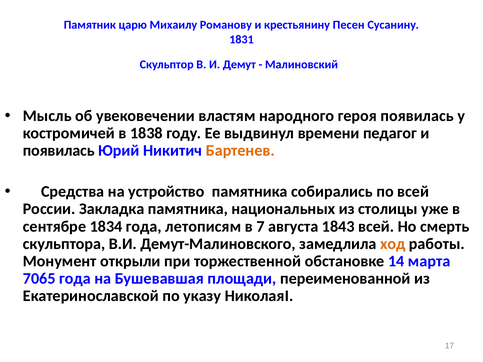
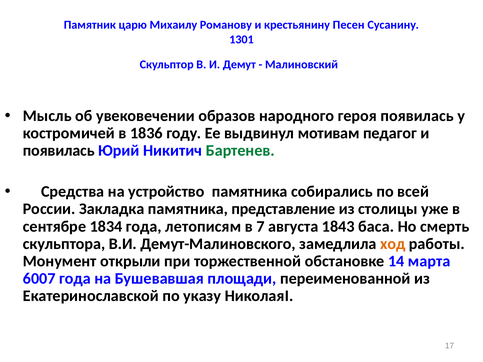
1831: 1831 -> 1301
властям: властям -> образов
1838: 1838 -> 1836
времени: времени -> мотивам
Бартенев colour: orange -> green
национальных: национальных -> представление
1843 всей: всей -> баса
7065: 7065 -> 6007
